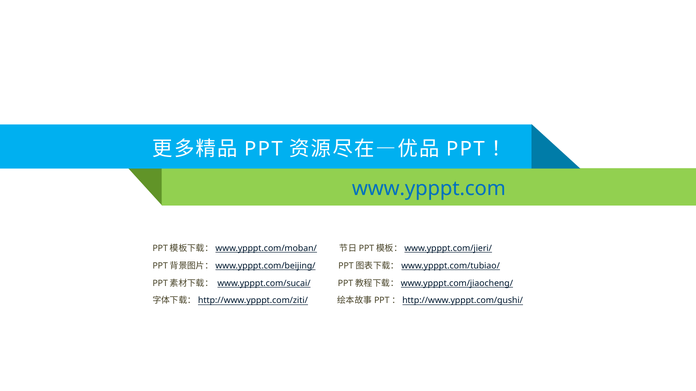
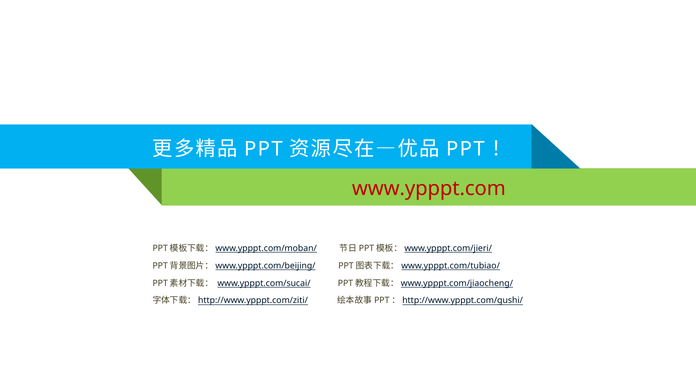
www.ypppt.com colour: blue -> red
